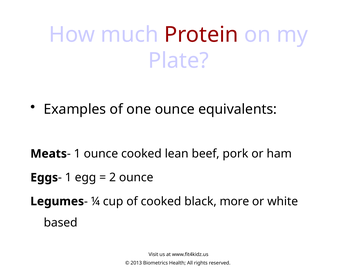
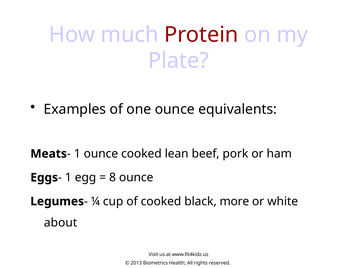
2: 2 -> 8
based: based -> about
